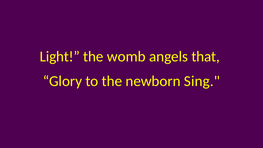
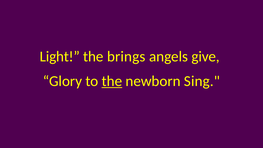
womb: womb -> brings
that: that -> give
the at (112, 81) underline: none -> present
